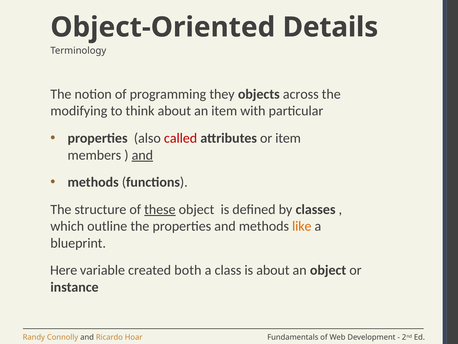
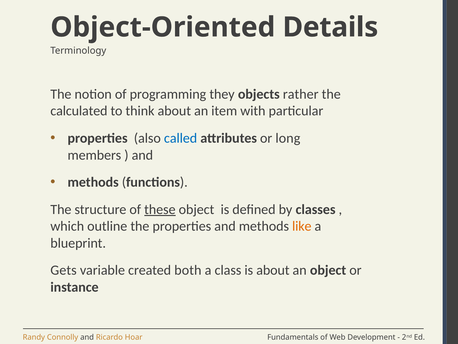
across: across -> rather
modifying: modifying -> calculated
called colour: red -> blue
or item: item -> long
and at (142, 155) underline: present -> none
Here: Here -> Gets
